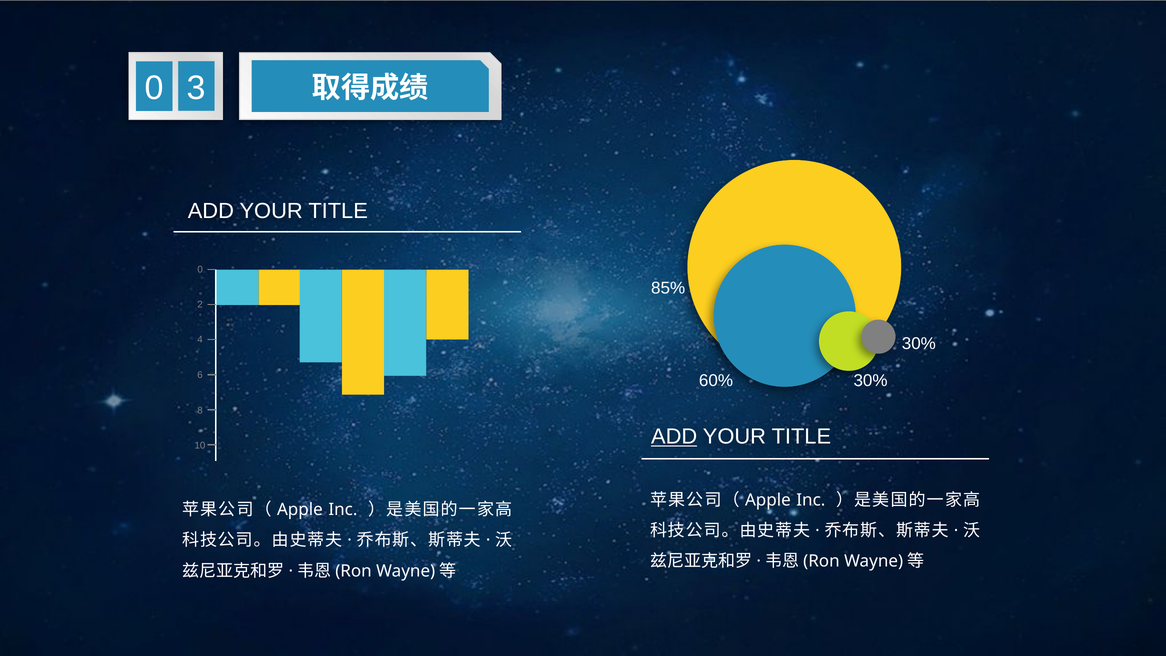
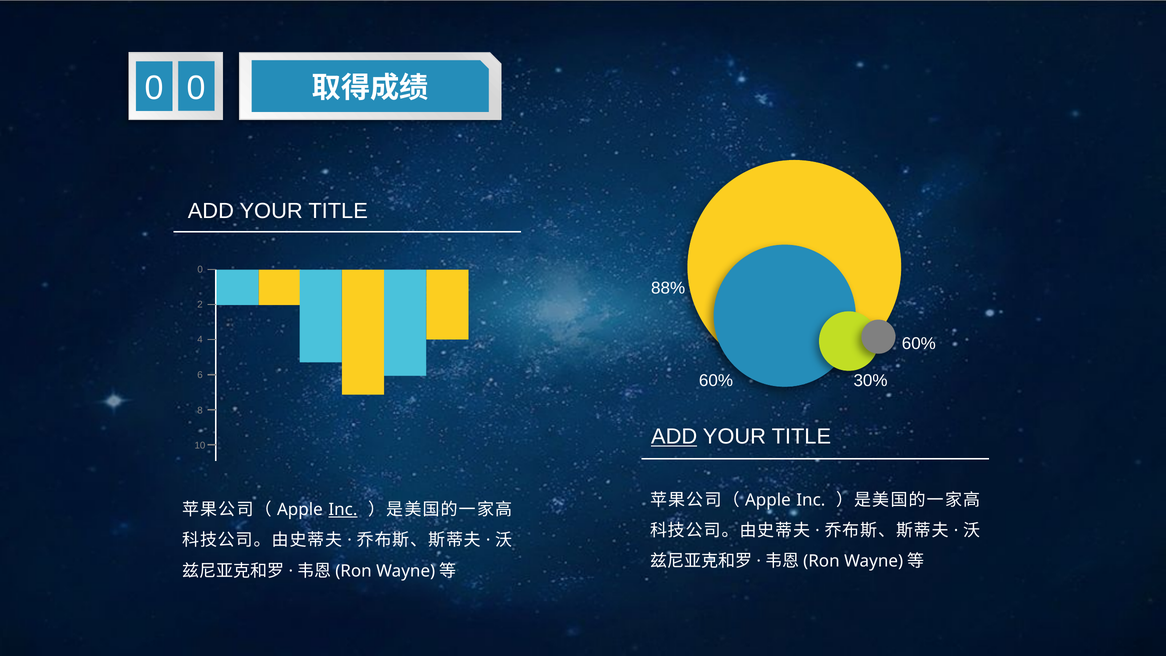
0 3: 3 -> 0
85%: 85% -> 88%
30% at (919, 344): 30% -> 60%
Inc at (343, 510) underline: none -> present
